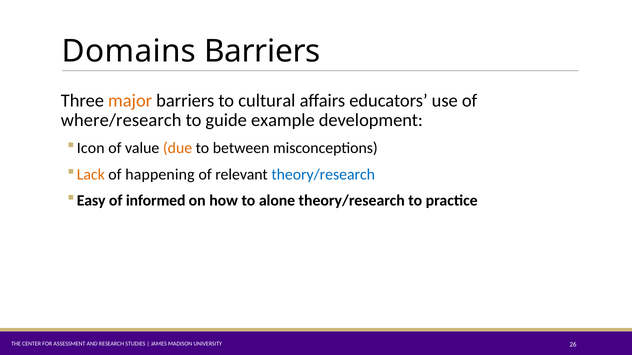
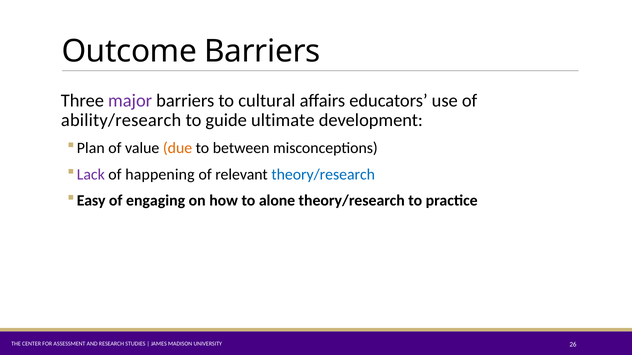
Domains: Domains -> Outcome
major colour: orange -> purple
where/research: where/research -> ability/research
example: example -> ultimate
Icon: Icon -> Plan
Lack colour: orange -> purple
informed: informed -> engaging
